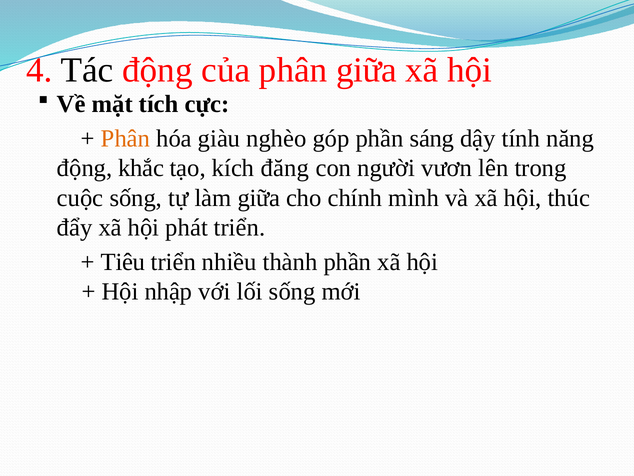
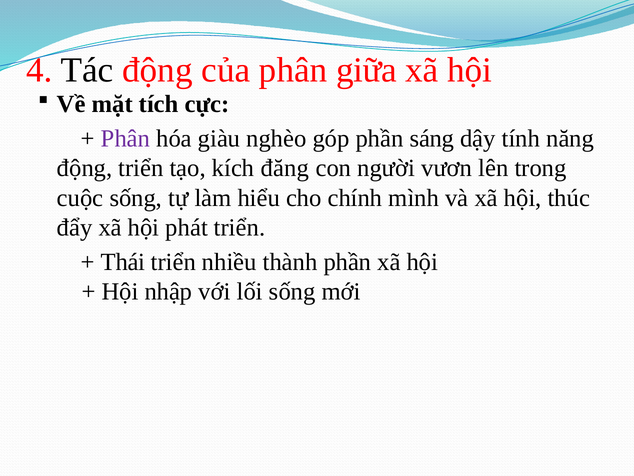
Phân at (126, 139) colour: orange -> purple
động khắc: khắc -> triển
làm giữa: giữa -> hiểu
Tiêu: Tiêu -> Thái
